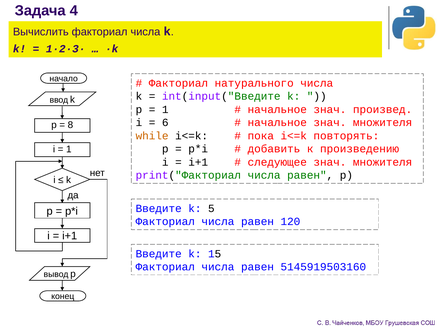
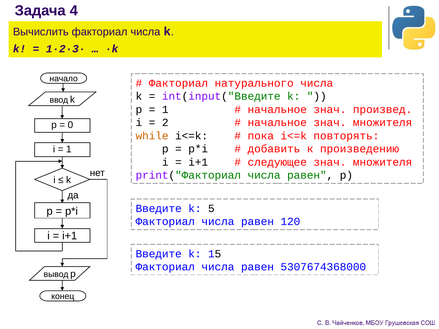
6: 6 -> 2
8: 8 -> 0
5145919503160: 5145919503160 -> 5307674368000
